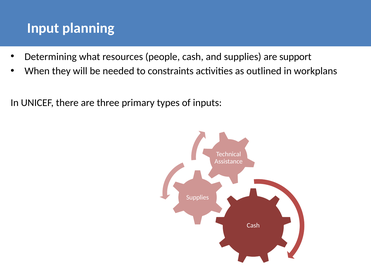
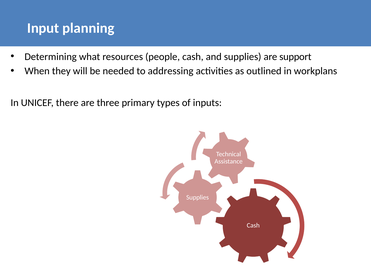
constraints: constraints -> addressing
